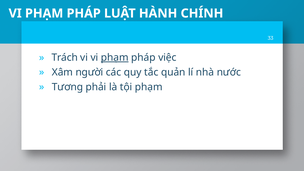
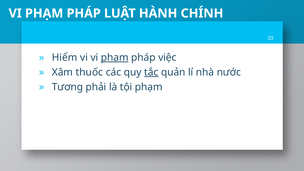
Trách: Trách -> Hiểm
người: người -> thuốc
tắc underline: none -> present
